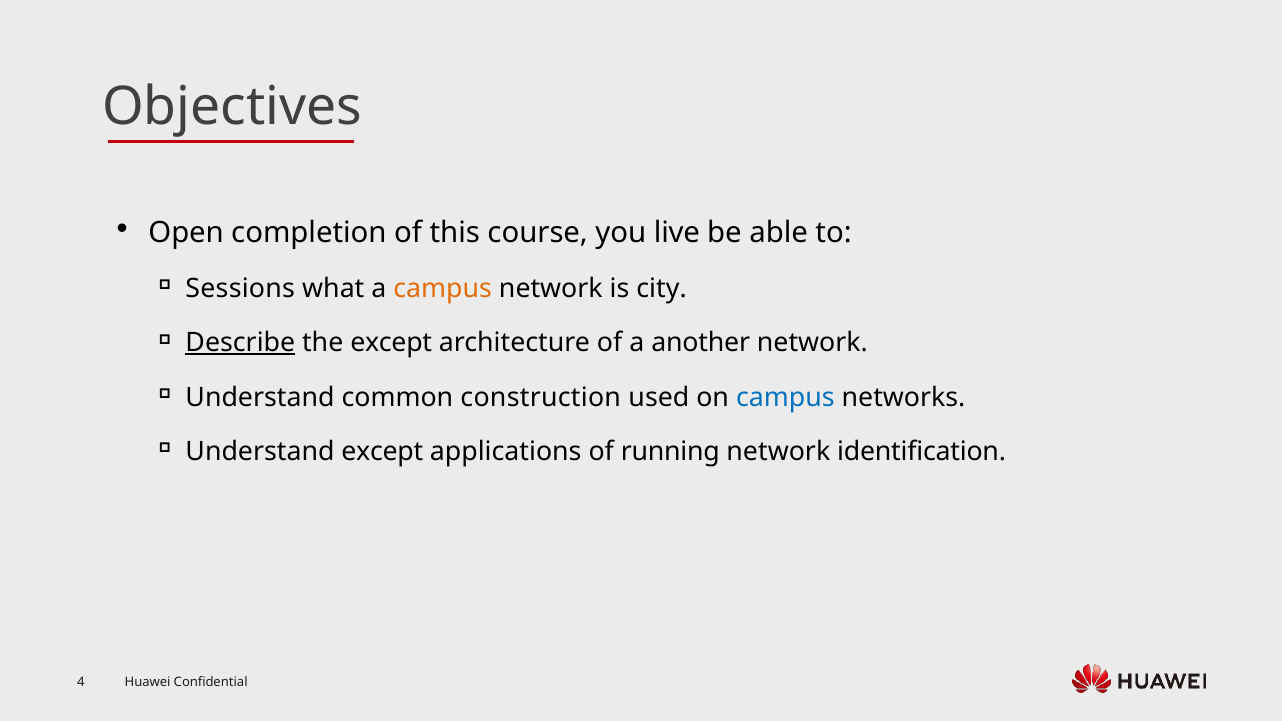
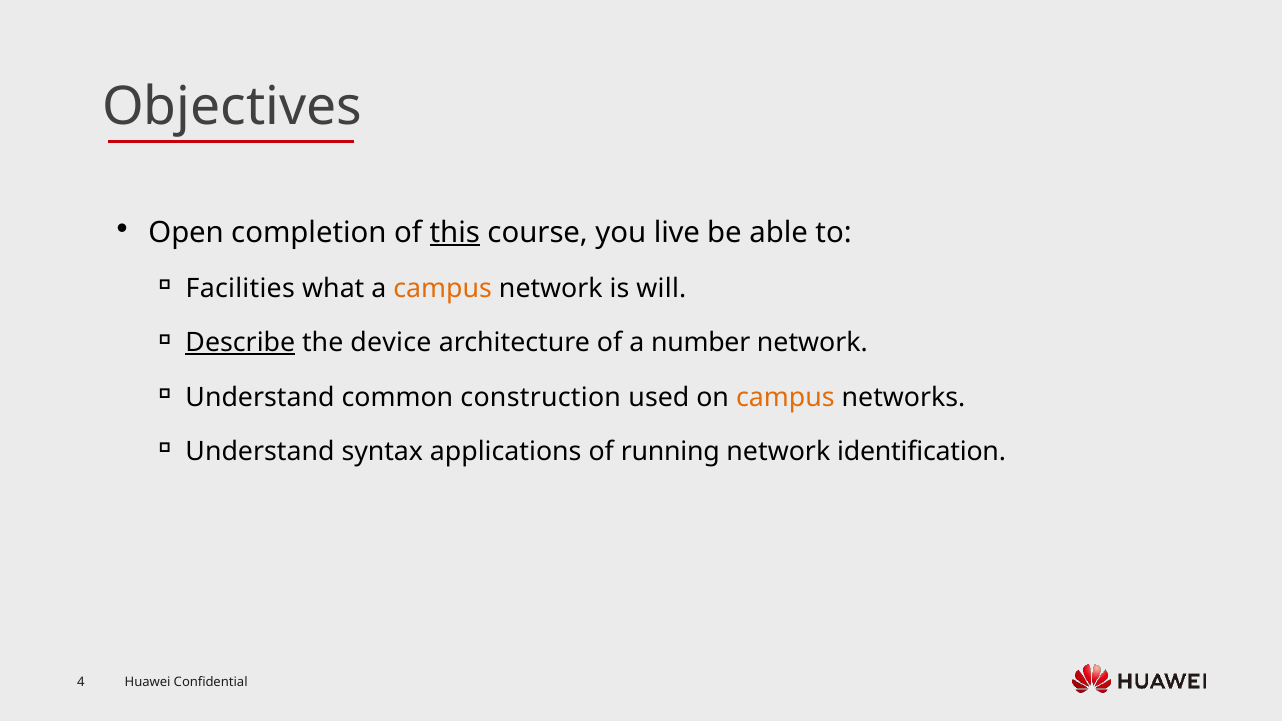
this underline: none -> present
Sessions: Sessions -> Facilities
city: city -> will
the except: except -> device
another: another -> number
campus at (785, 397) colour: blue -> orange
Understand except: except -> syntax
